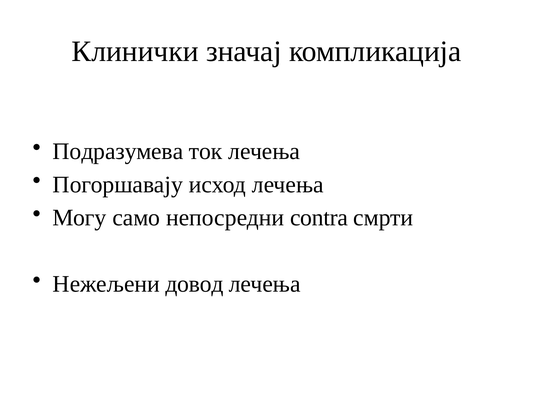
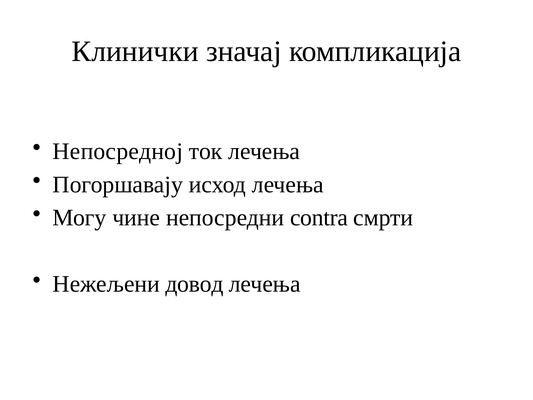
Подразумева: Подразумева -> Непосредној
само: само -> чине
